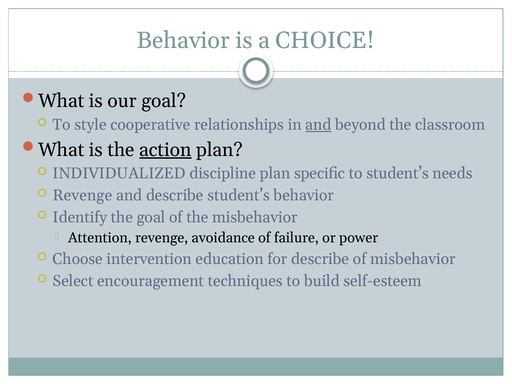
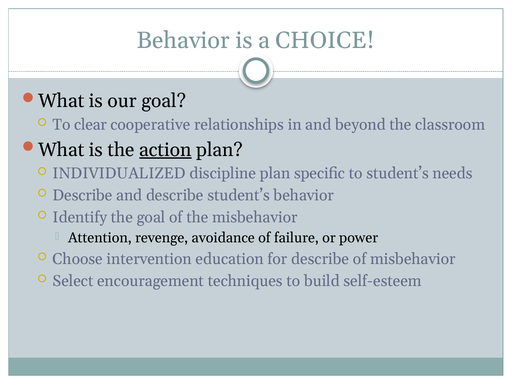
style: style -> clear
and at (318, 125) underline: present -> none
Revenge at (82, 195): Revenge -> Describe
